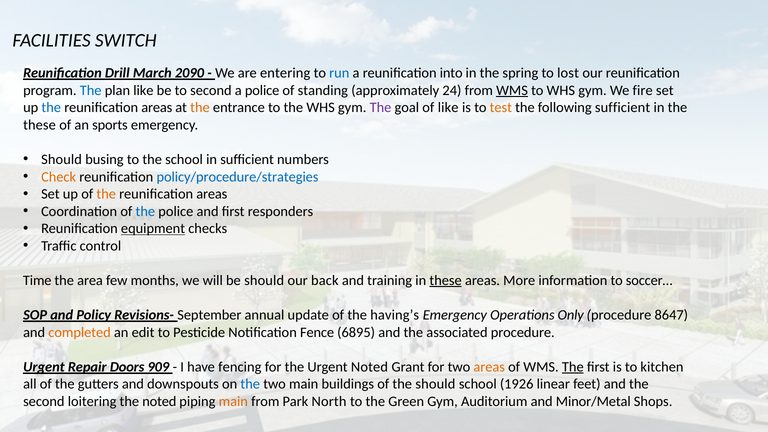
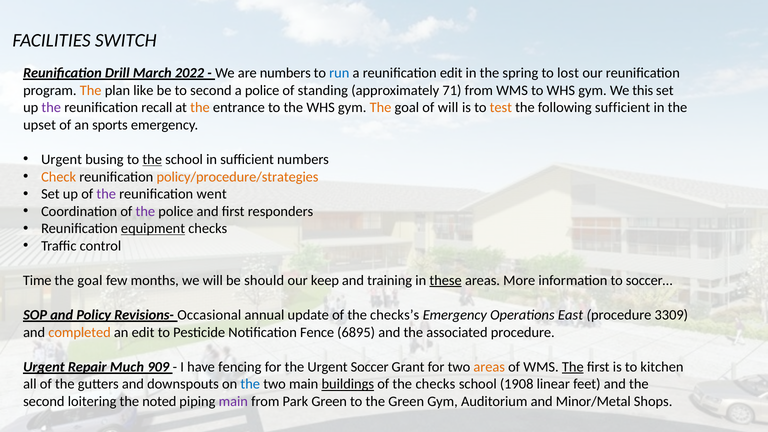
2090: 2090 -> 2022
are entering: entering -> numbers
reunification into: into -> edit
The at (91, 90) colour: blue -> orange
24: 24 -> 71
WMS at (512, 90) underline: present -> none
fire: fire -> this
the at (51, 108) colour: blue -> purple
areas at (157, 108): areas -> recall
The at (380, 108) colour: purple -> orange
of like: like -> will
these at (40, 125): these -> upset
Should at (62, 159): Should -> Urgent
the at (152, 159) underline: none -> present
policy/procedure/strategies colour: blue -> orange
the at (106, 194) colour: orange -> purple
areas at (212, 194): areas -> went
the at (145, 211) colour: blue -> purple
area at (90, 280): area -> goal
back: back -> keep
September: September -> Occasional
having’s: having’s -> checks’s
Only: Only -> East
8647: 8647 -> 3309
Doors: Doors -> Much
Urgent Noted: Noted -> Soccer
buildings underline: none -> present
the should: should -> checks
1926: 1926 -> 1908
main at (233, 401) colour: orange -> purple
Park North: North -> Green
